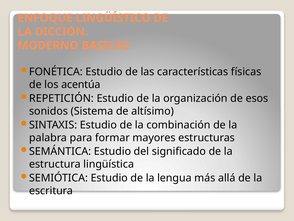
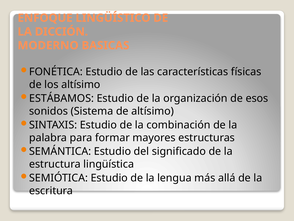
los acentúa: acentúa -> altísimo
REPETICIÓN: REPETICIÓN -> ESTÁBAMOS
